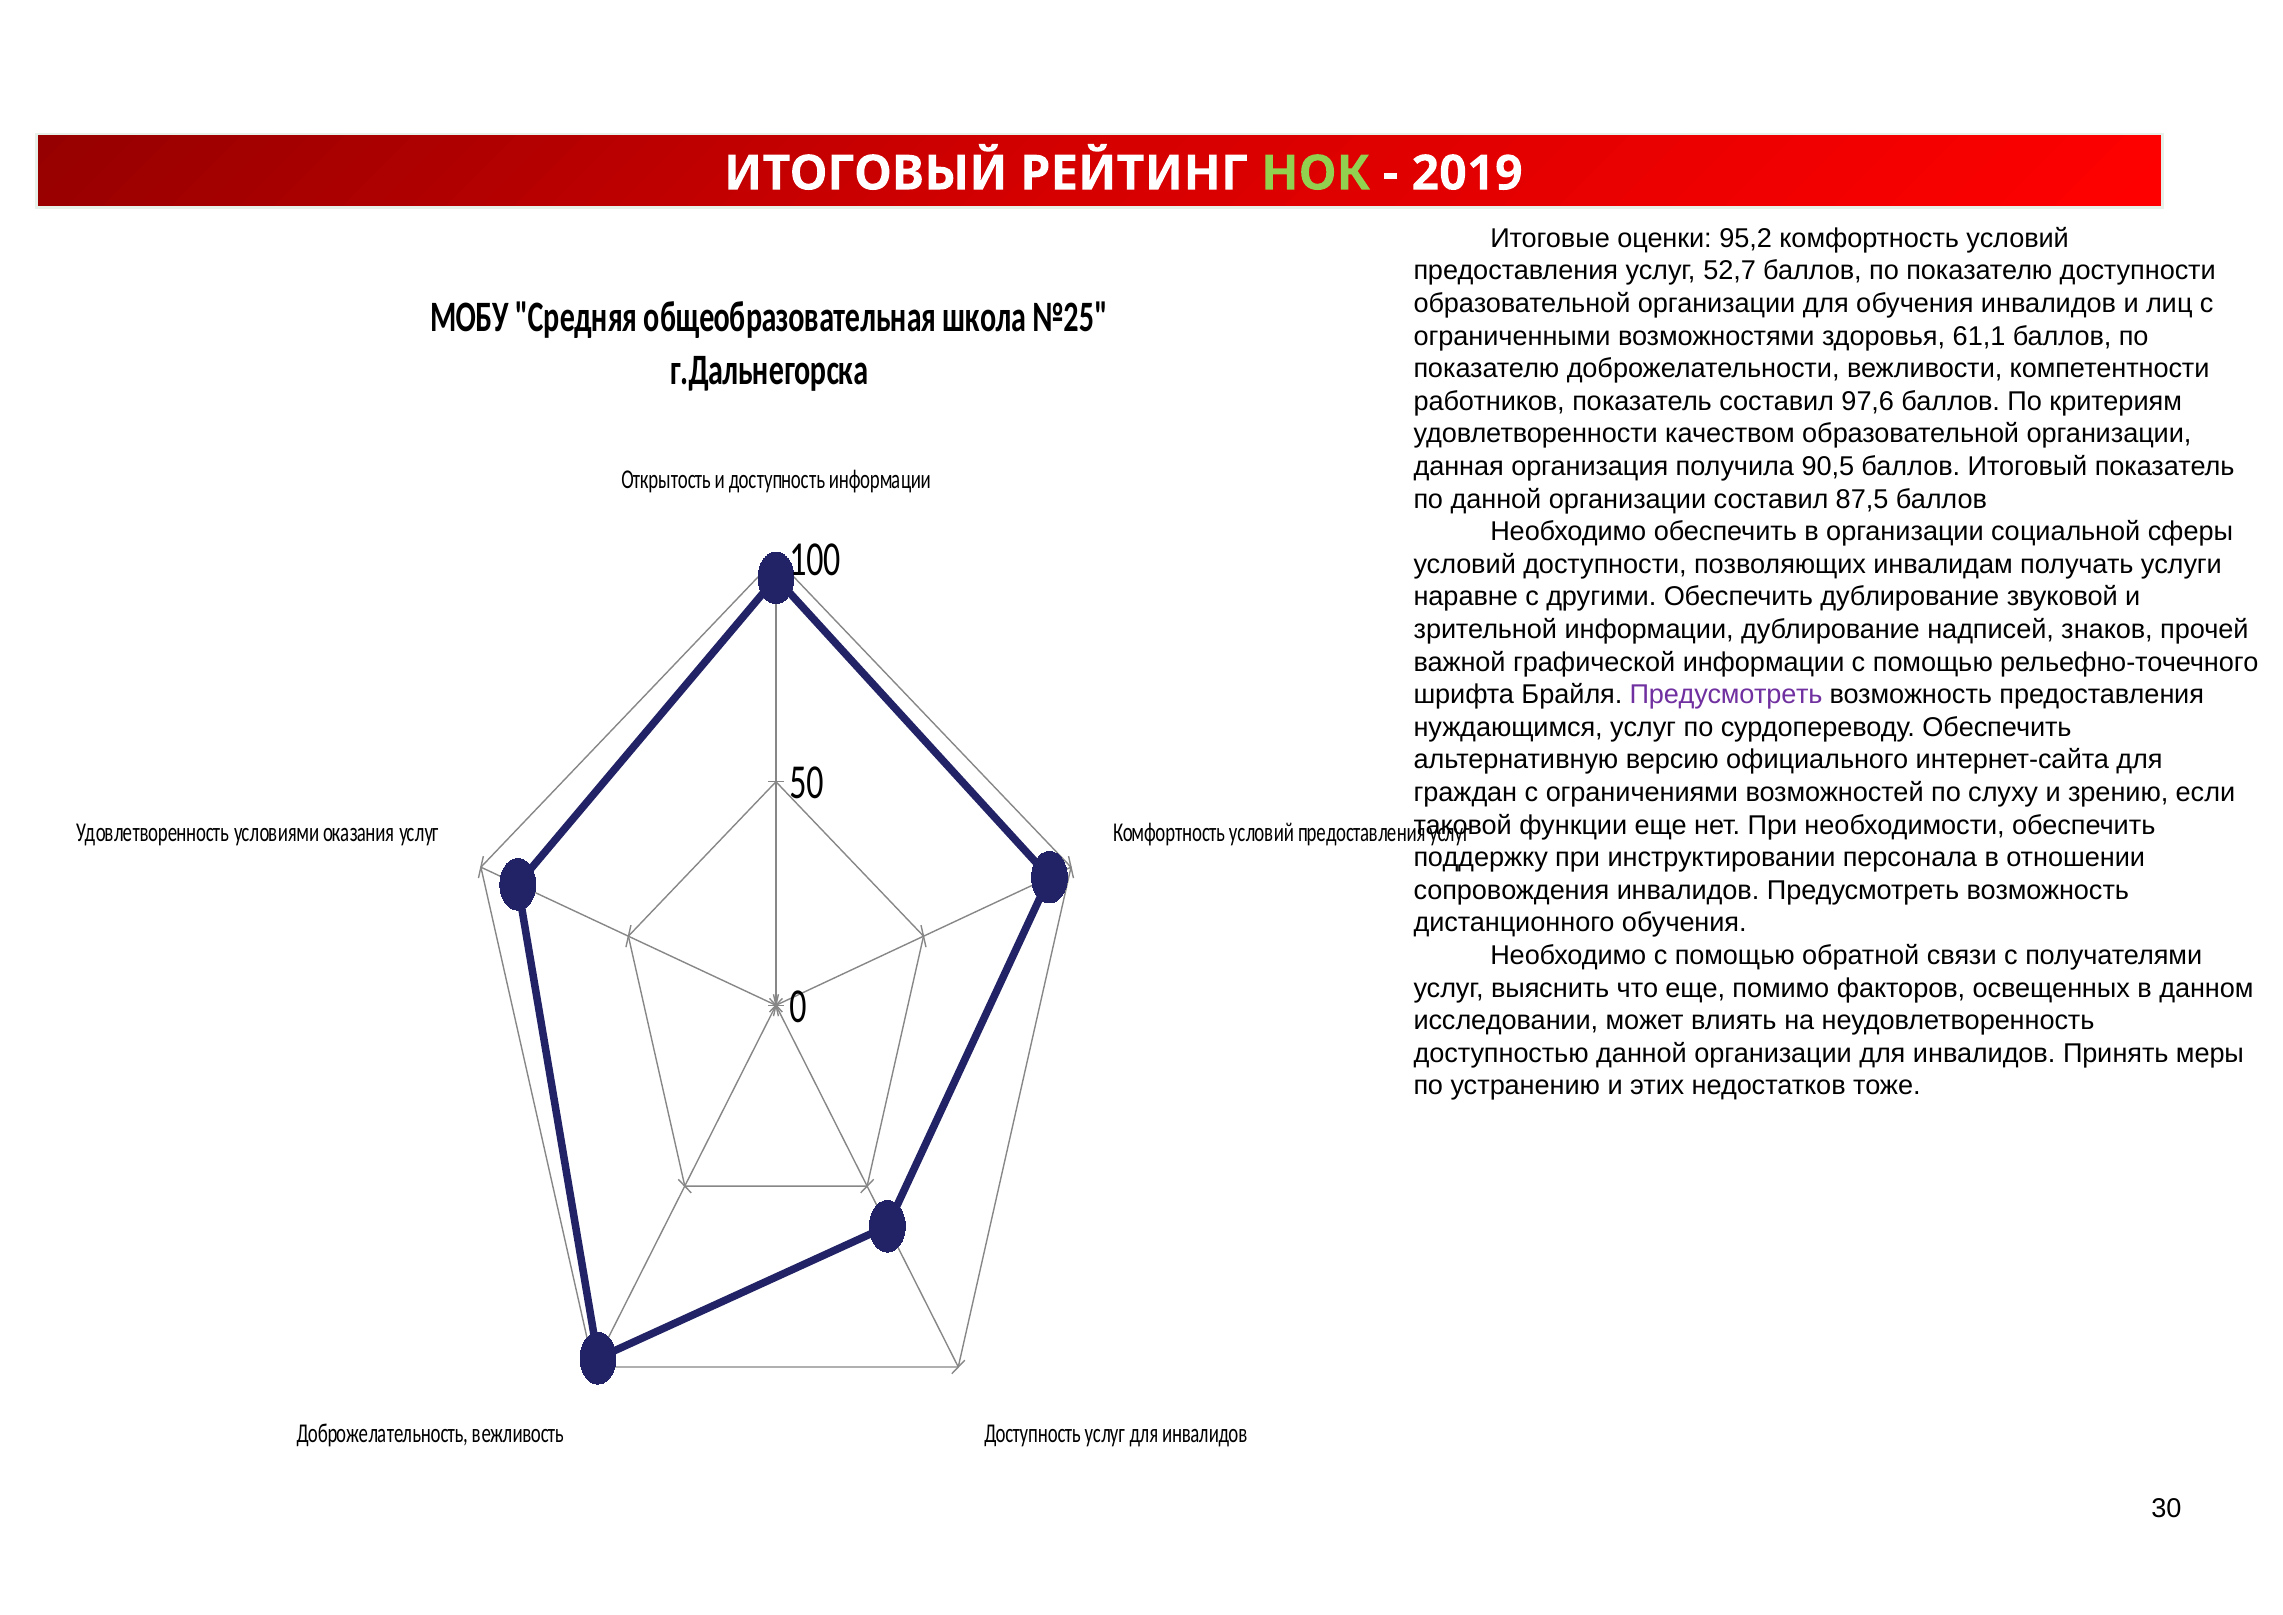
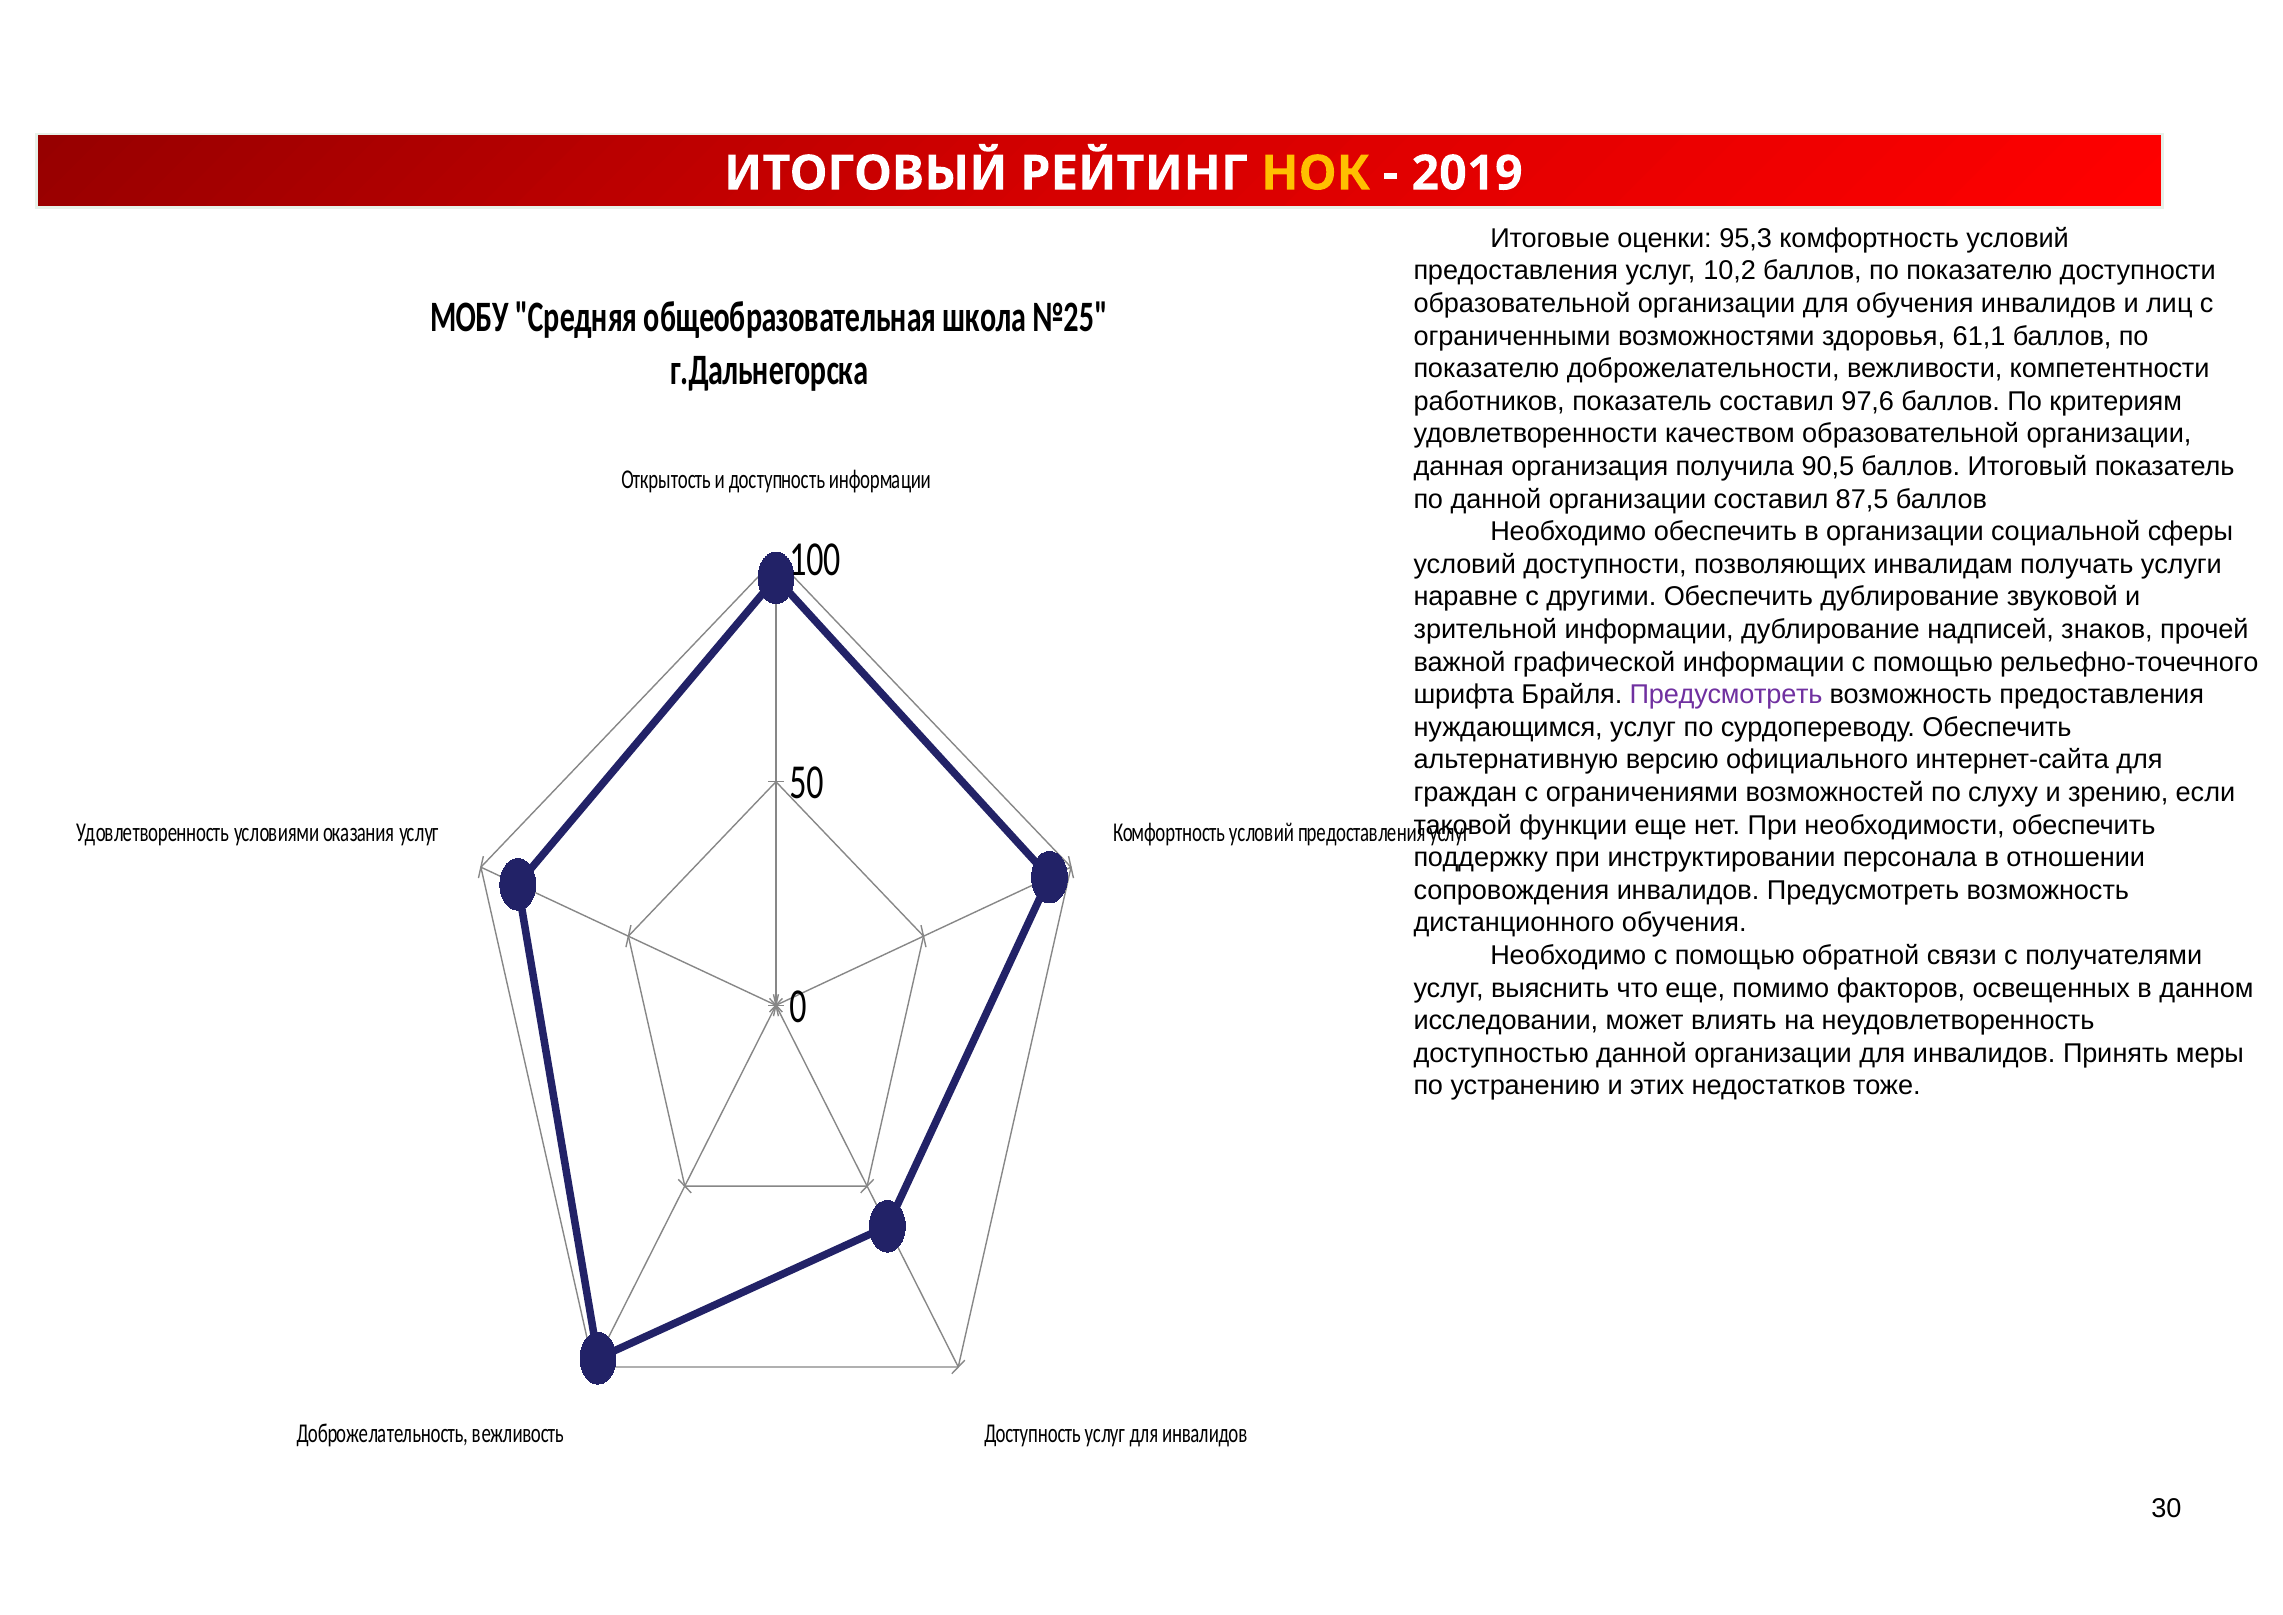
НОК colour: light green -> yellow
95,2: 95,2 -> 95,3
52,7: 52,7 -> 10,2
